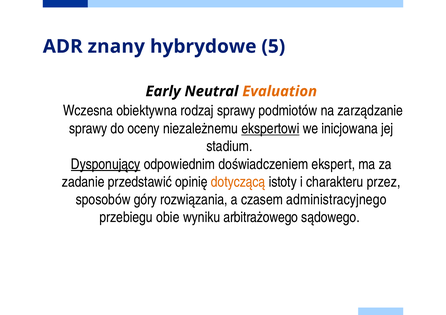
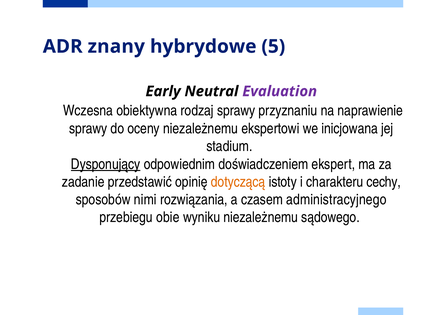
Evaluation colour: orange -> purple
podmiotów: podmiotów -> przyznaniu
zarządzanie: zarządzanie -> naprawienie
ekspertowi underline: present -> none
przez: przez -> cechy
góry: góry -> nimi
wyniku arbitrażowego: arbitrażowego -> niezależnemu
